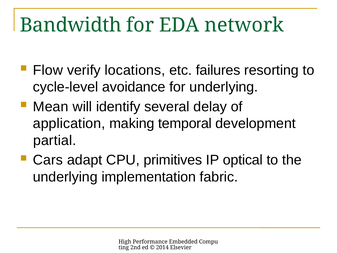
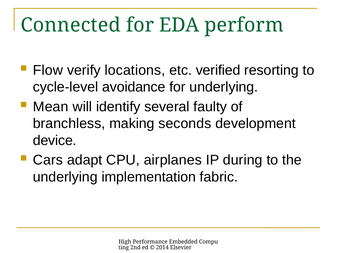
Bandwidth: Bandwidth -> Connected
network: network -> perform
failures: failures -> verified
delay: delay -> faulty
application: application -> branchless
temporal: temporal -> seconds
partial: partial -> device
primitives: primitives -> airplanes
optical: optical -> during
